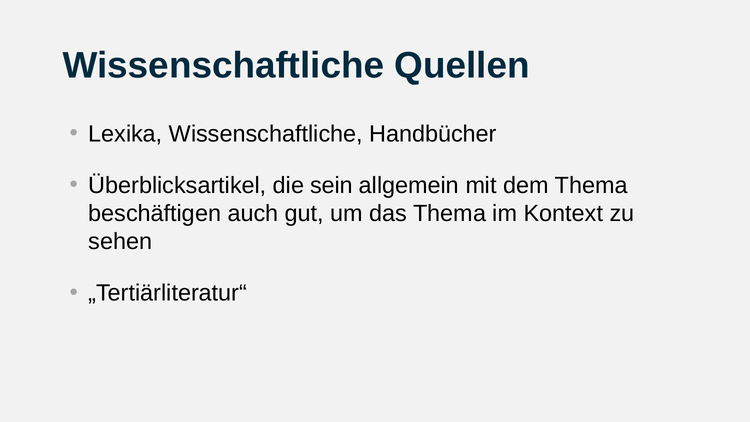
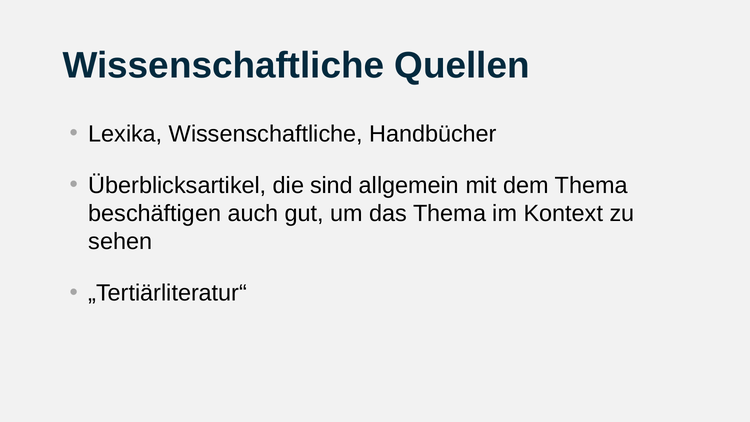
sein: sein -> sind
